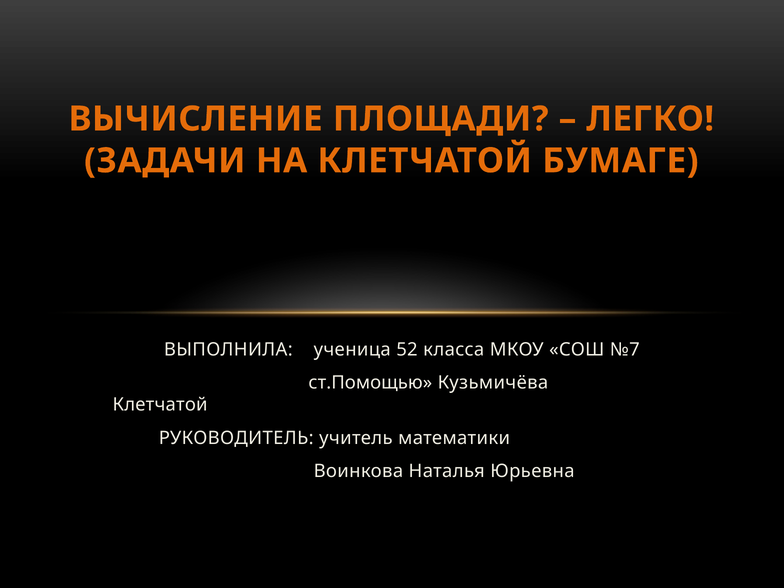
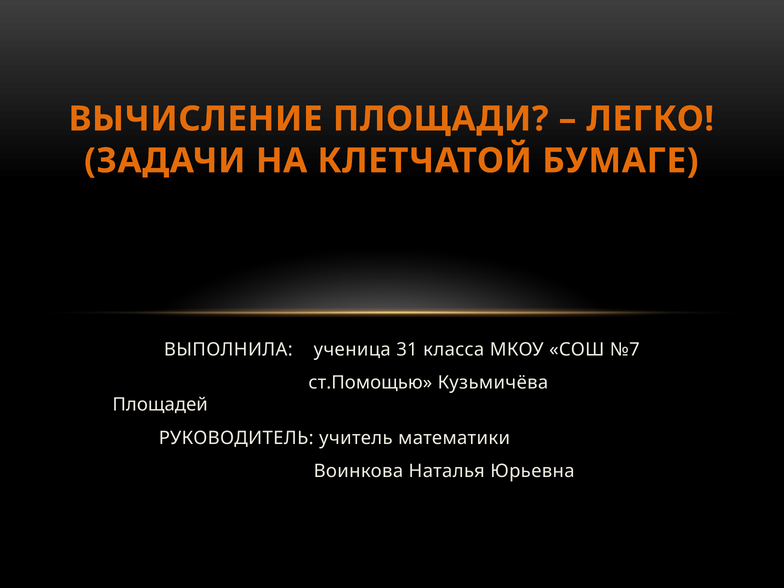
52: 52 -> 31
Клетчатой at (160, 405): Клетчатой -> Площадей
